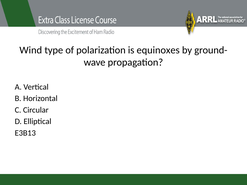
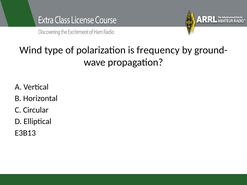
equinoxes: equinoxes -> frequency
